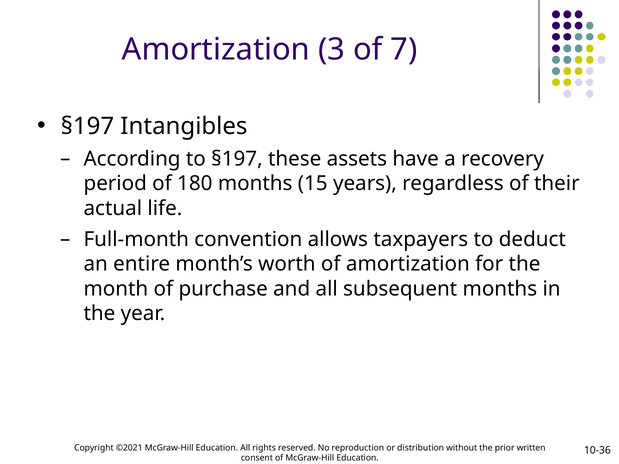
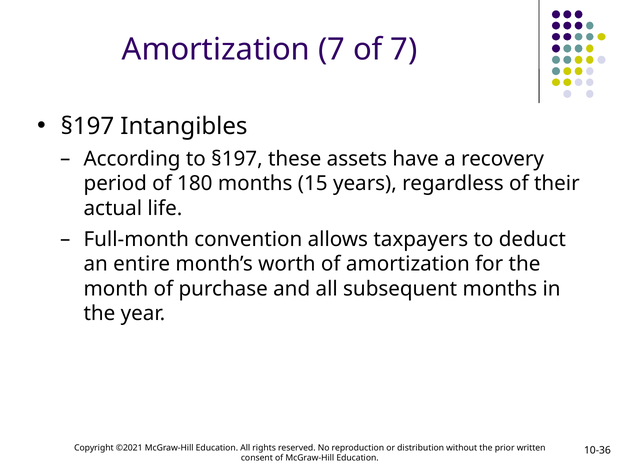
Amortization 3: 3 -> 7
